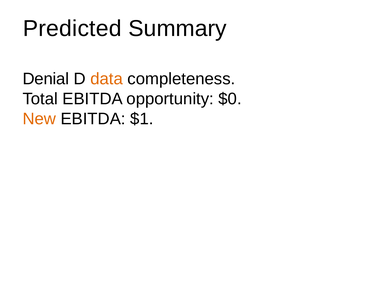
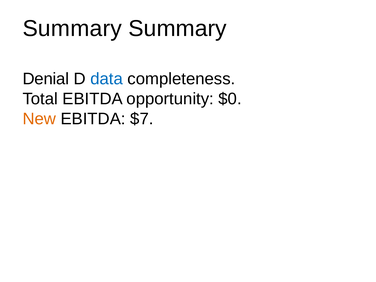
Predicted at (72, 29): Predicted -> Summary
data colour: orange -> blue
$1: $1 -> $7
